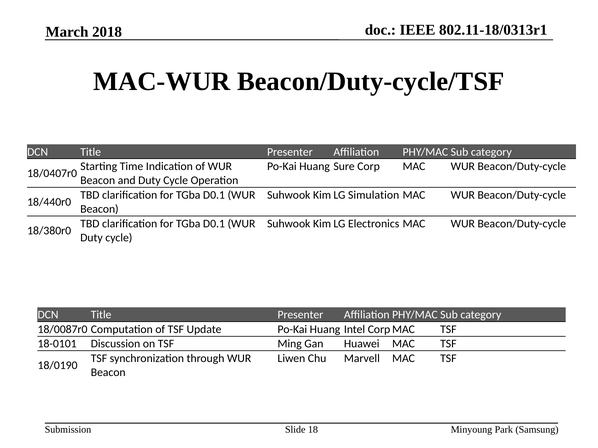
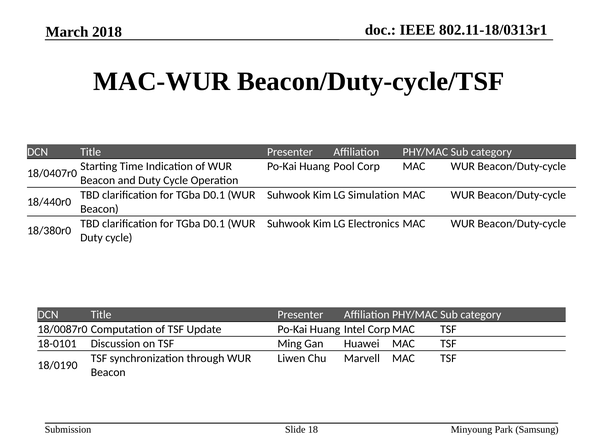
Sure: Sure -> Pool
